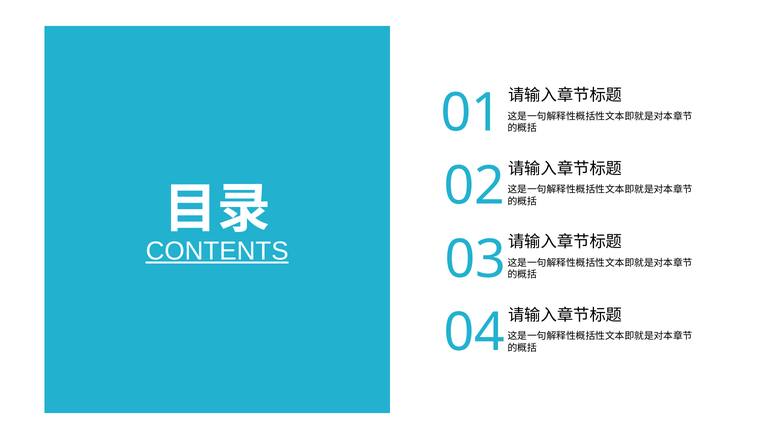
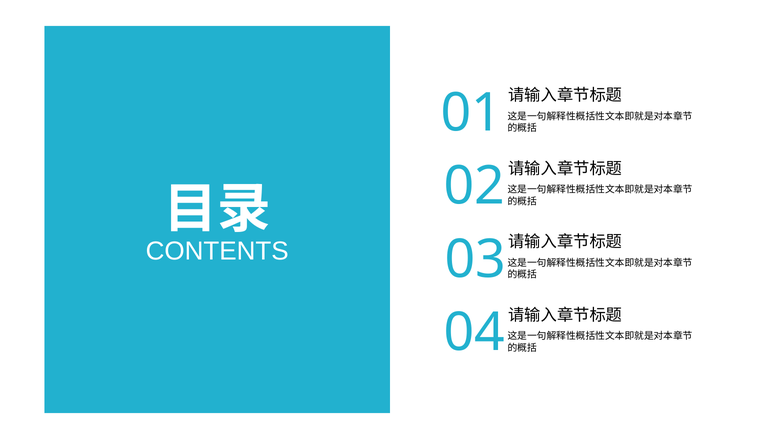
CONTENTS underline: present -> none
